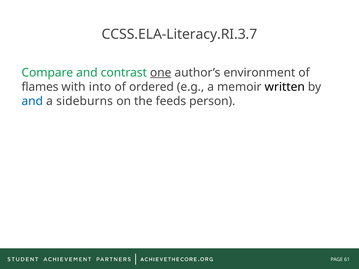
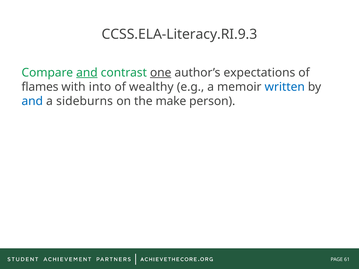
CCSS.ELA-Literacy.RI.3.7: CCSS.ELA-Literacy.RI.3.7 -> CCSS.ELA-Literacy.RI.9.3
and at (87, 73) underline: none -> present
environment: environment -> expectations
ordered: ordered -> wealthy
written colour: black -> blue
feeds: feeds -> make
